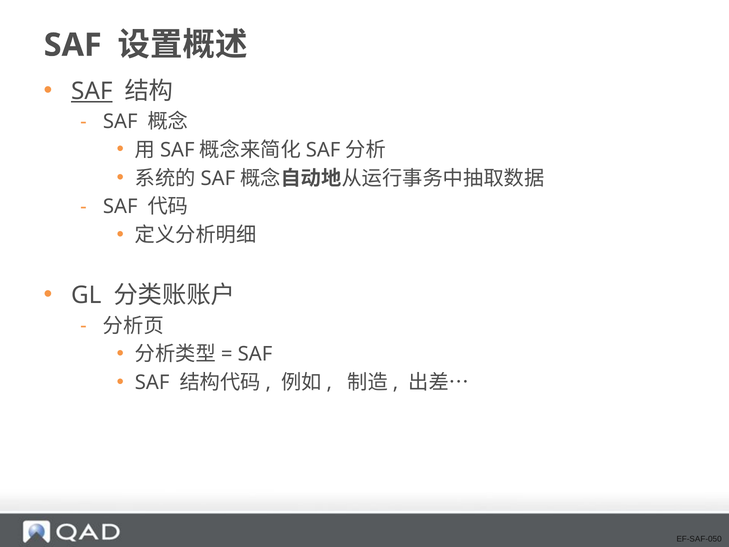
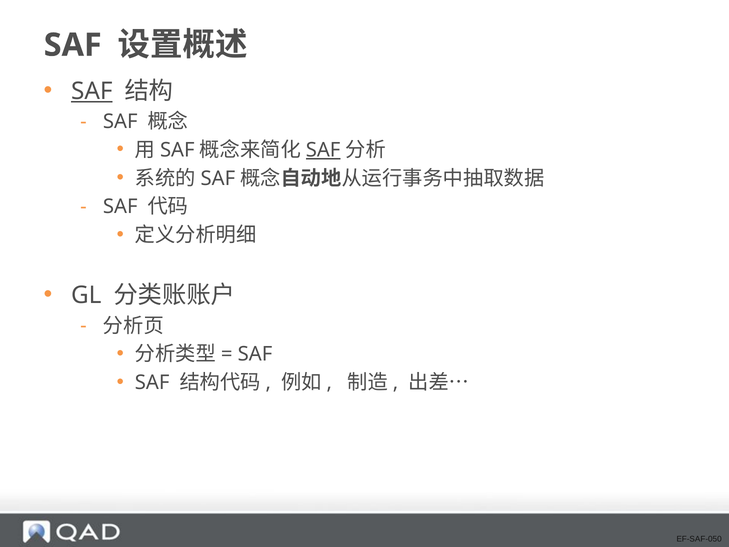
SAF at (323, 150) underline: none -> present
